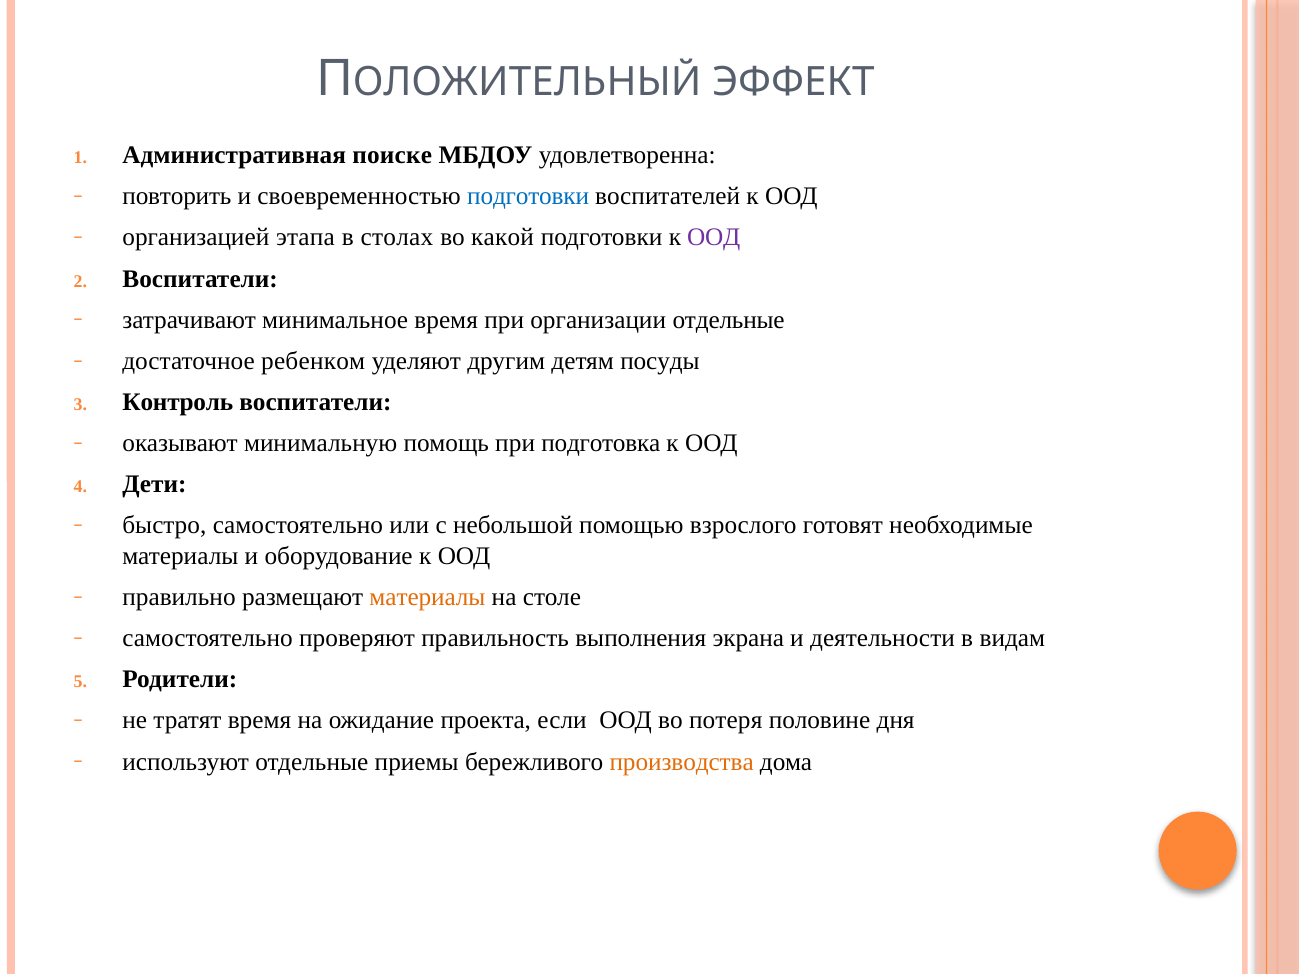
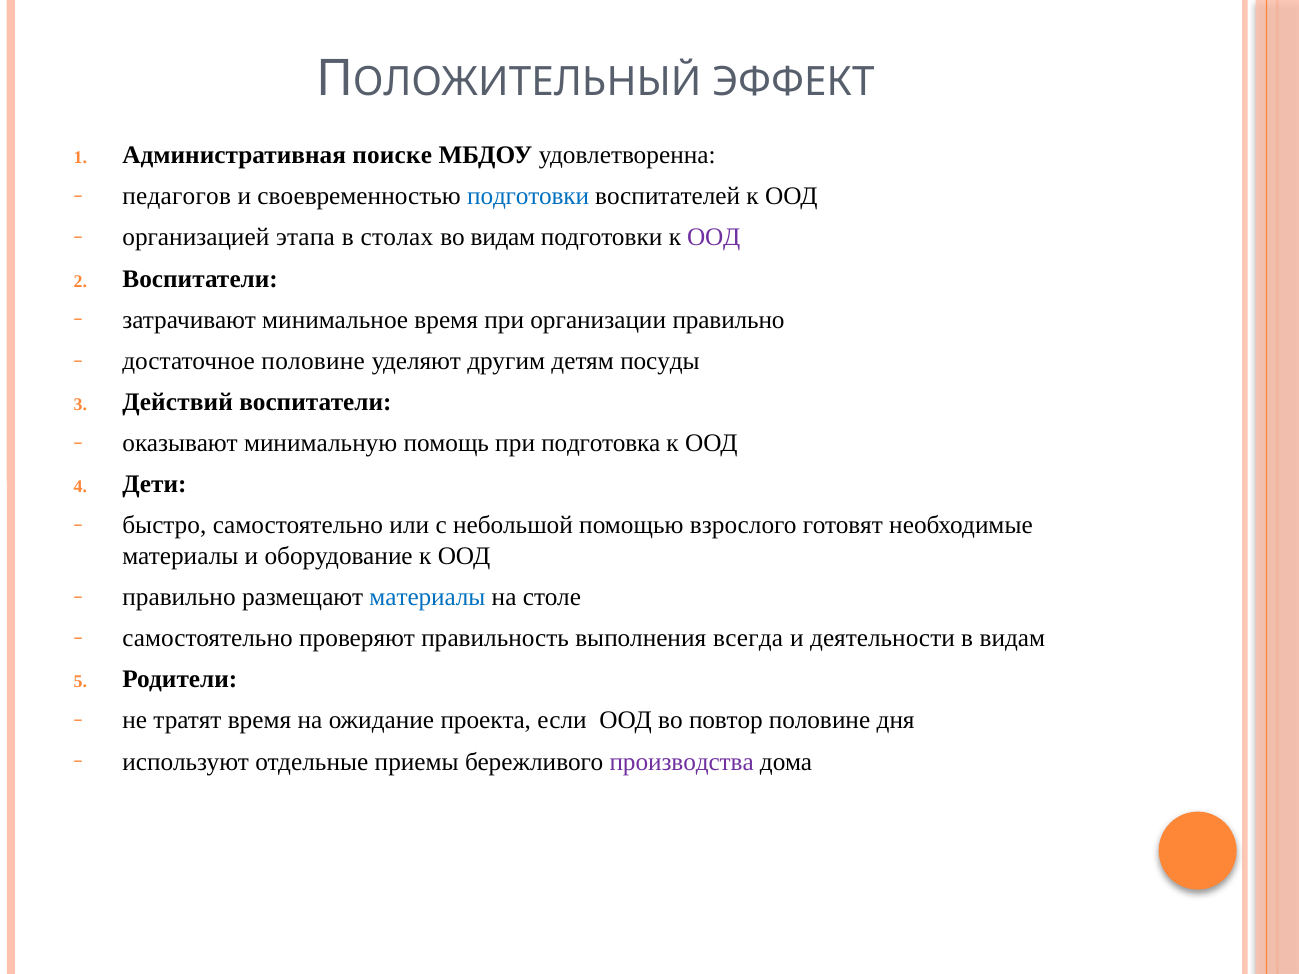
повторить: повторить -> педагогов
во какой: какой -> видам
организации отдельные: отдельные -> правильно
достаточное ребенком: ребенком -> половине
Контроль: Контроль -> Действий
материалы at (427, 597) colour: orange -> blue
экрана: экрана -> всегда
потеря: потеря -> повтор
производства colour: orange -> purple
